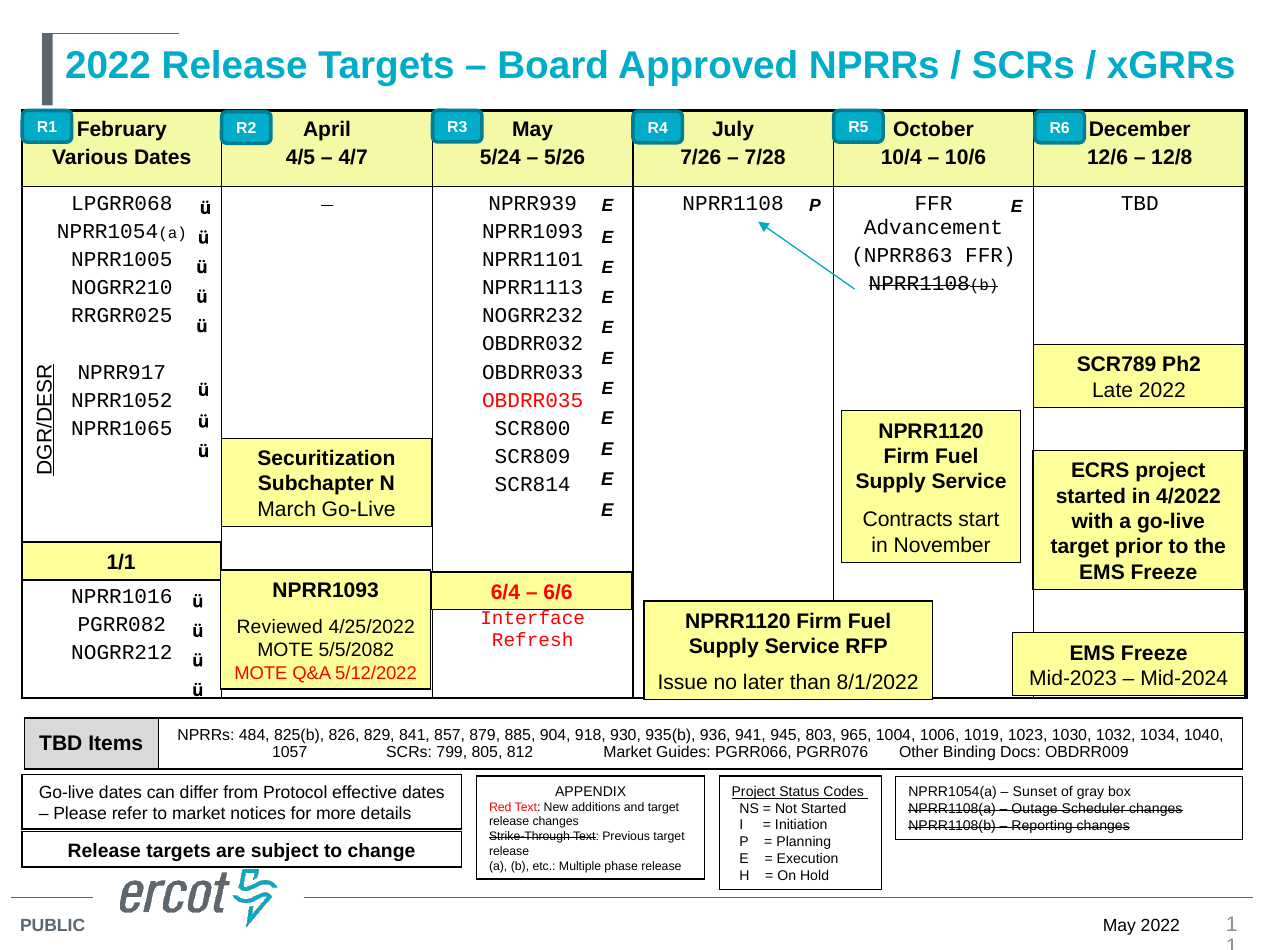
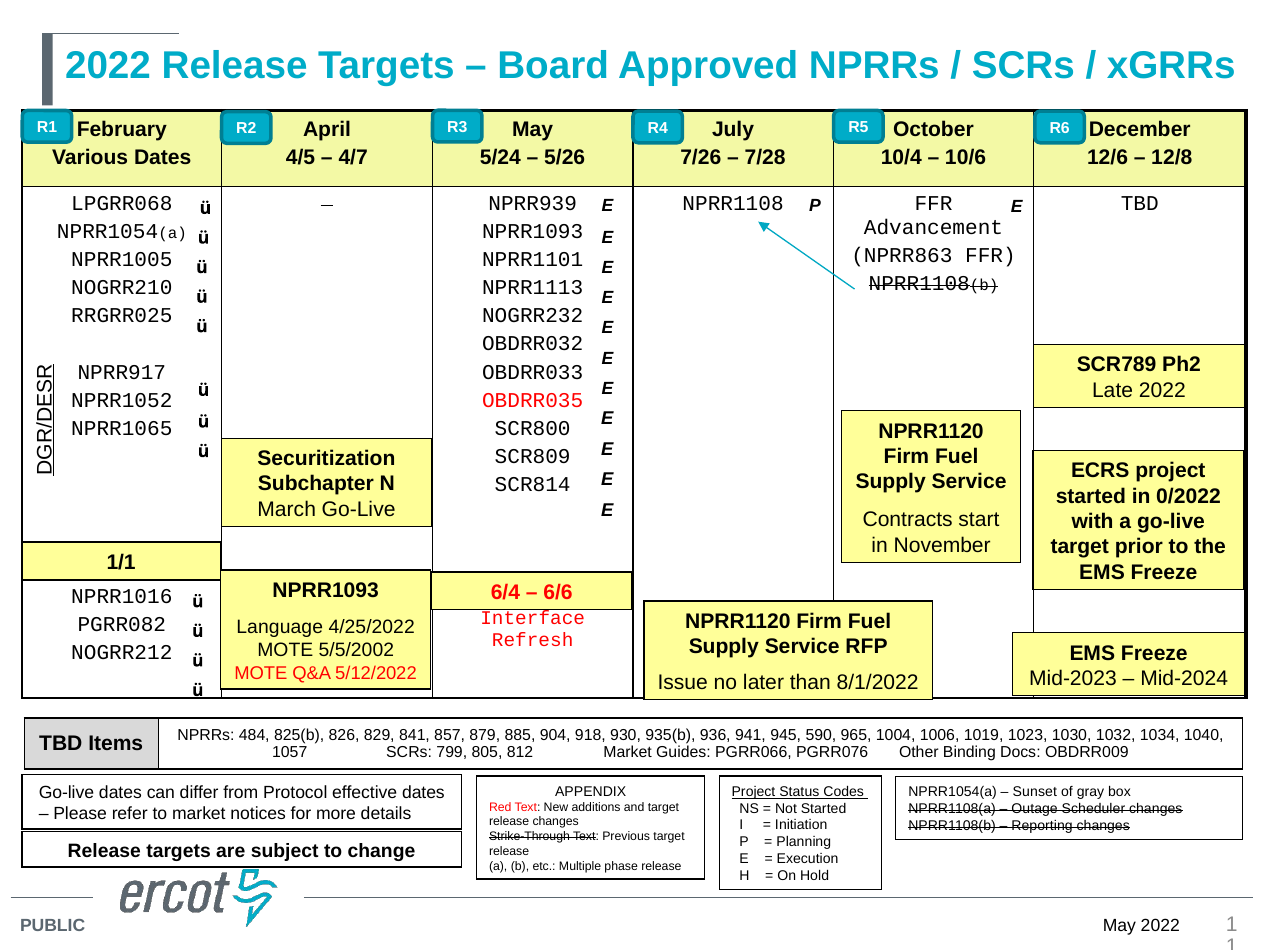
4/2022: 4/2022 -> 0/2022
Reviewed: Reviewed -> Language
5/5/2082: 5/5/2082 -> 5/5/2002
803: 803 -> 590
